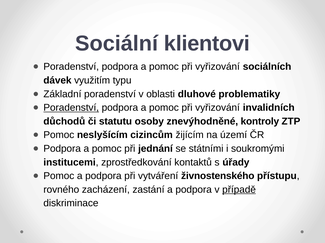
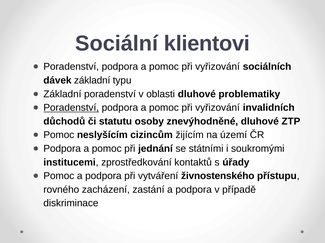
dávek využitím: využitím -> základní
znevýhodněné kontroly: kontroly -> dluhové
případě underline: present -> none
